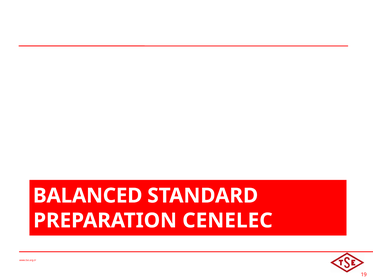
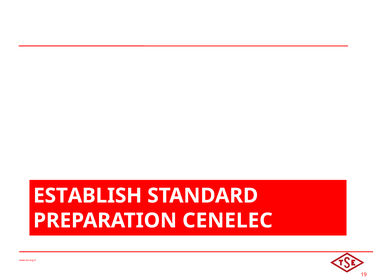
BALANCED: BALANCED -> ESTABLISH
